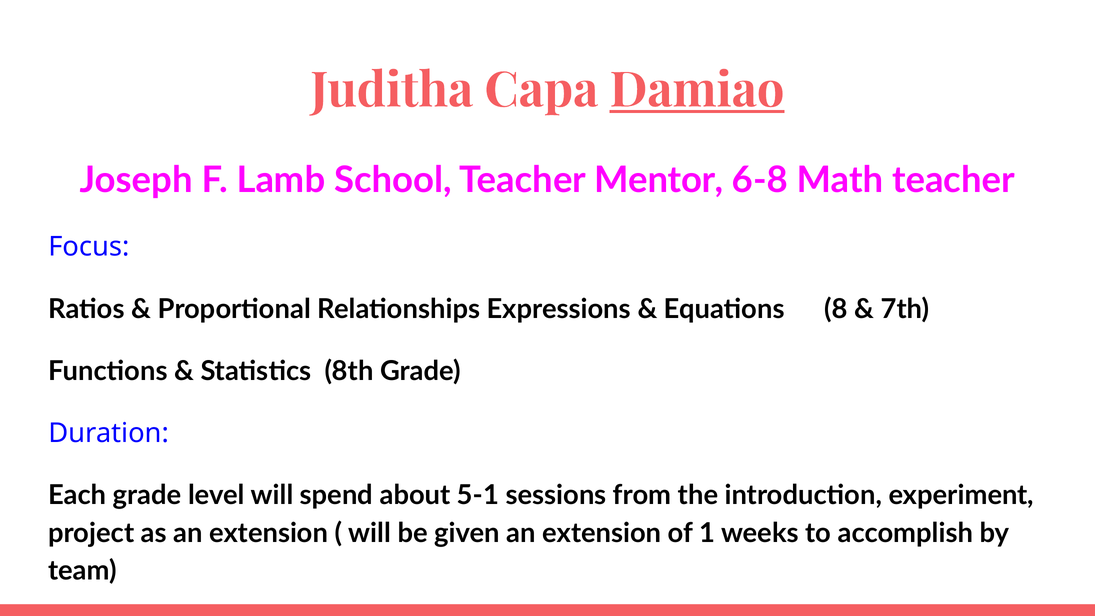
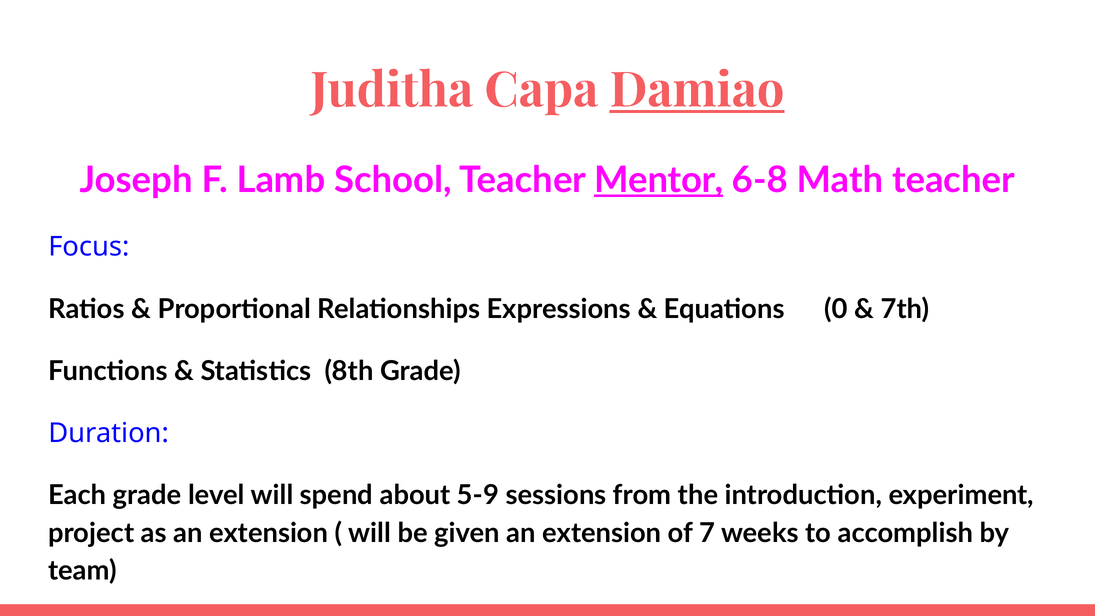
Mentor underline: none -> present
8: 8 -> 0
5-1: 5-1 -> 5-9
1: 1 -> 7
